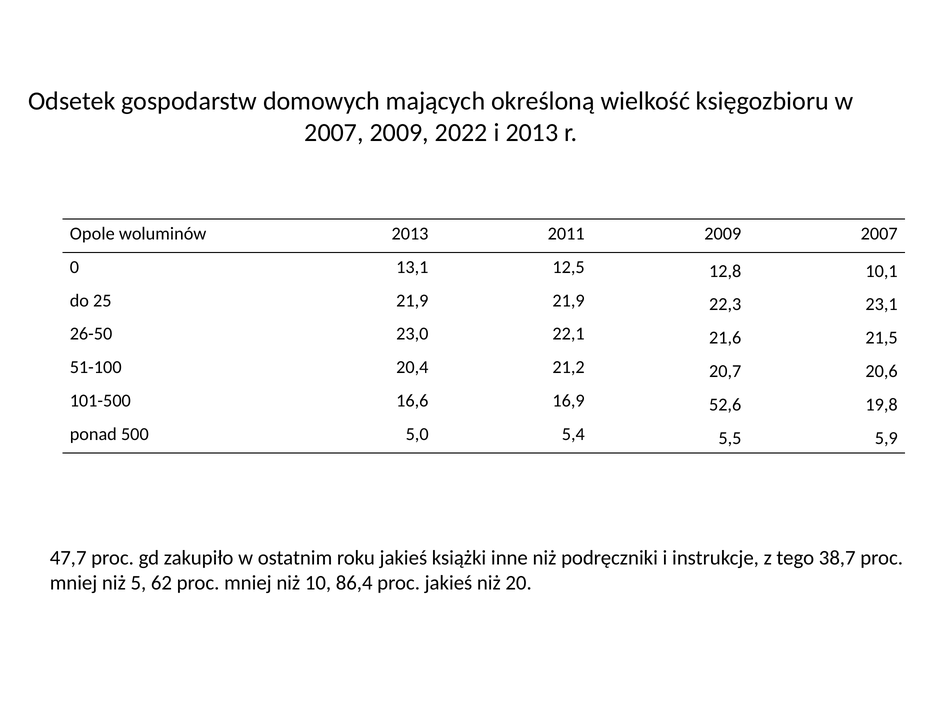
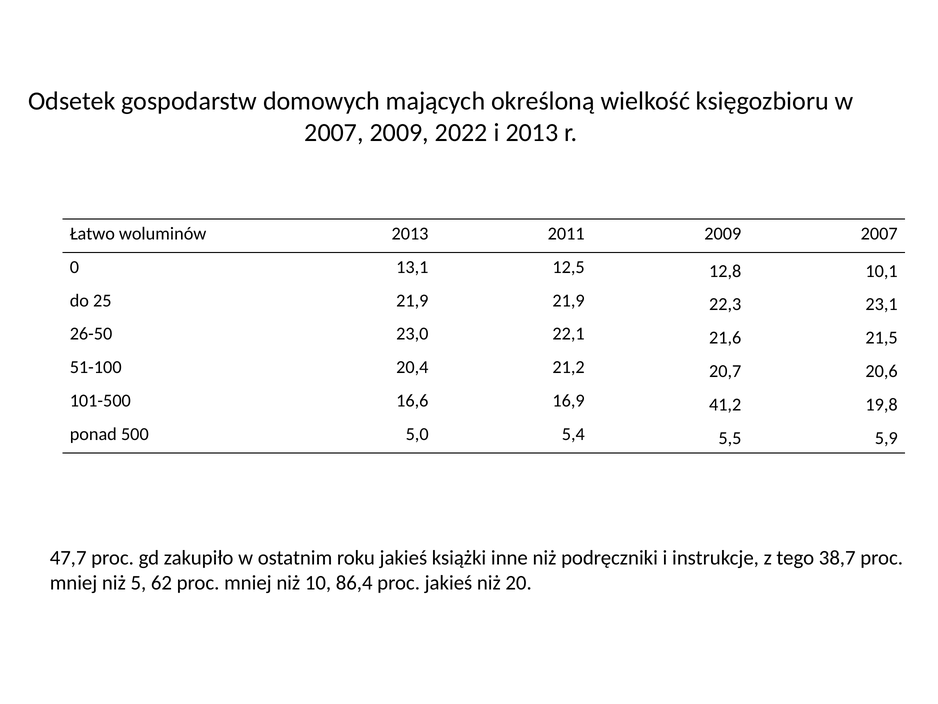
Opole: Opole -> Łatwo
52,6: 52,6 -> 41,2
